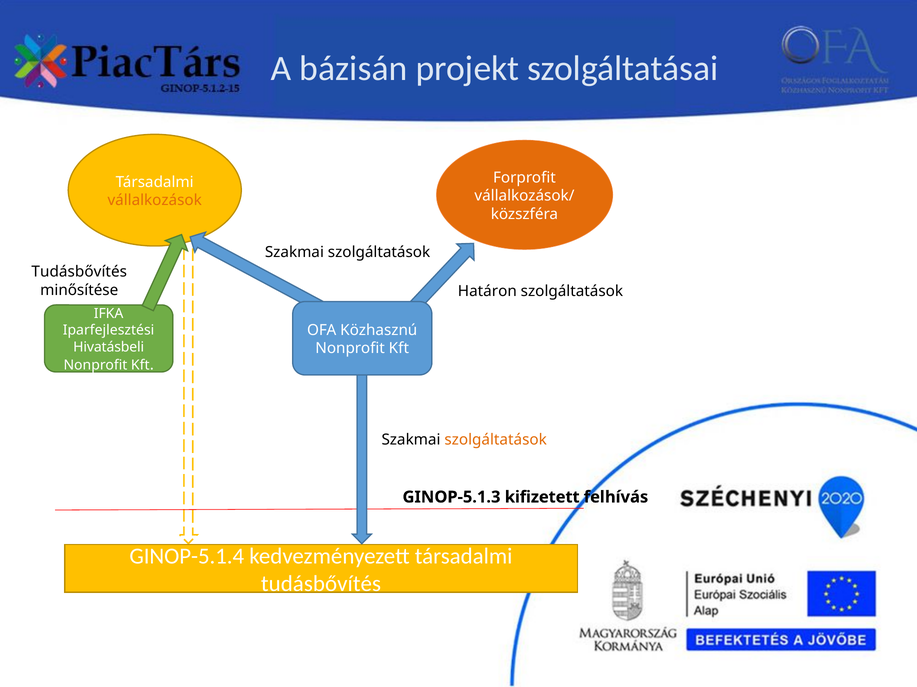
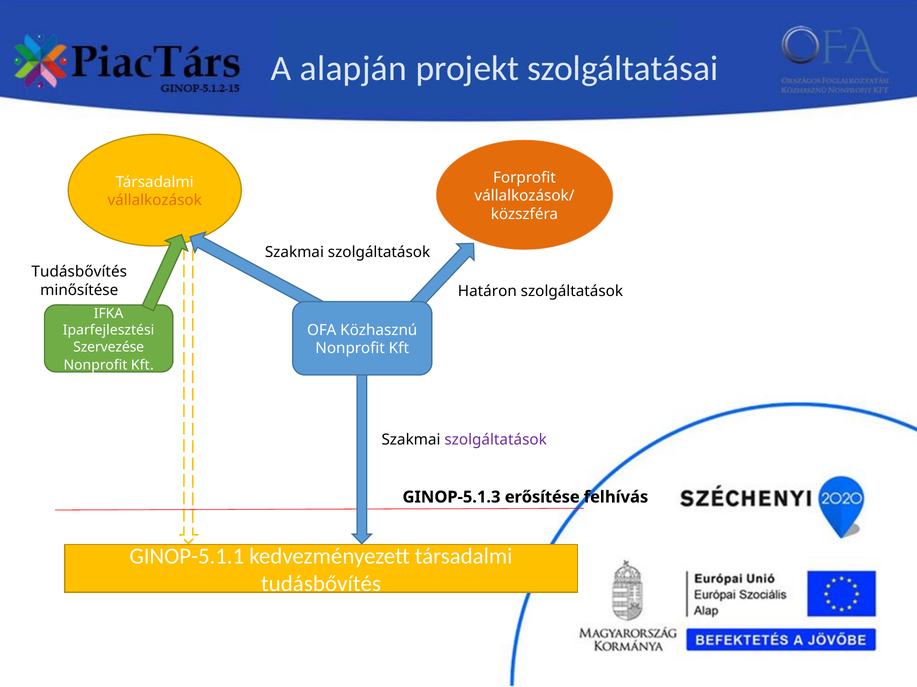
bázisán: bázisán -> alapján
Hivatásbeli: Hivatásbeli -> Szervezése
szolgáltatások at (496, 440) colour: orange -> purple
kifizetett: kifizetett -> erősítése
GINOP-5.1.4: GINOP-5.1.4 -> GINOP-5.1.1
